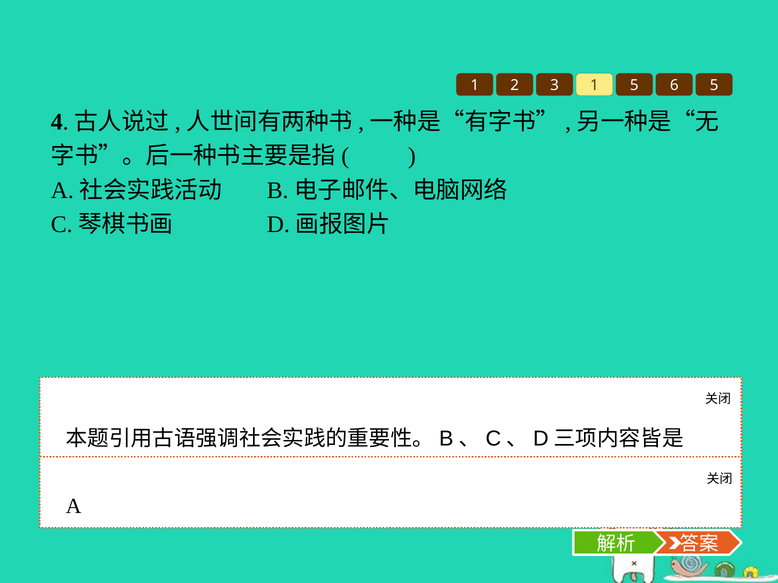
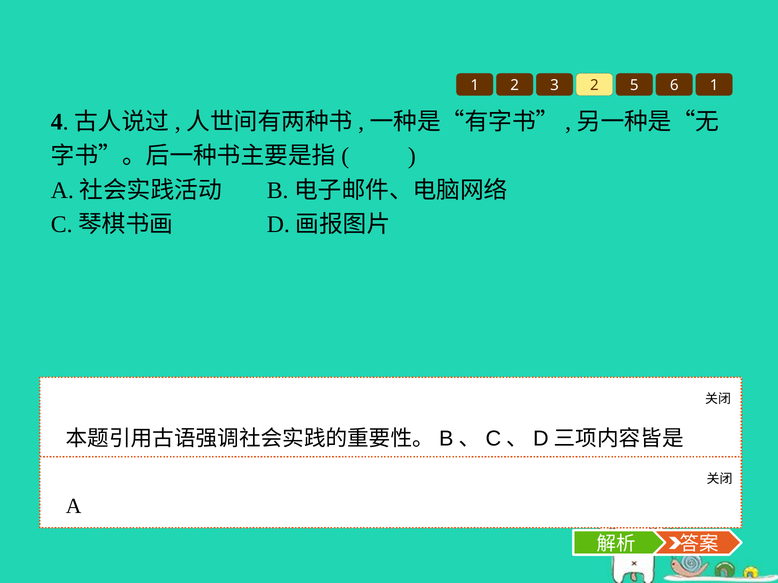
3 1: 1 -> 2
6 5: 5 -> 1
